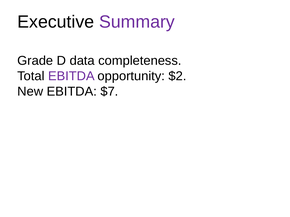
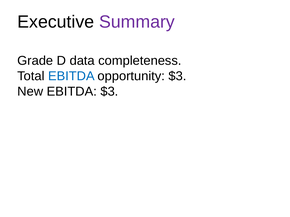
EBITDA at (71, 76) colour: purple -> blue
opportunity $2: $2 -> $3
EBITDA $7: $7 -> $3
